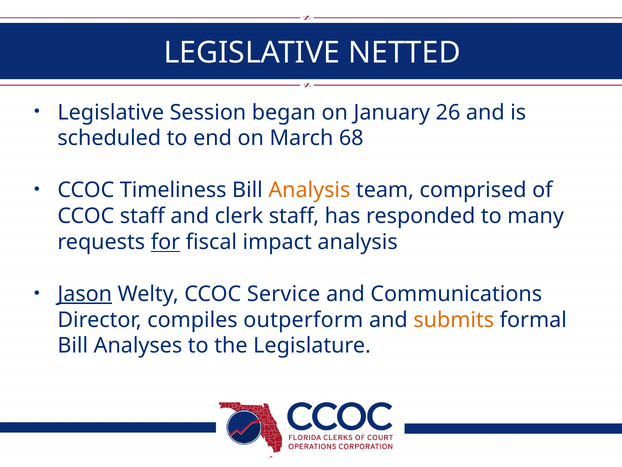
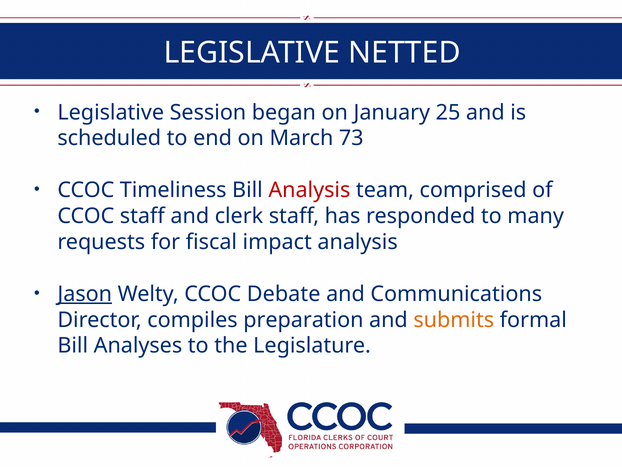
26: 26 -> 25
68: 68 -> 73
Analysis at (309, 190) colour: orange -> red
for underline: present -> none
Service: Service -> Debate
outperform: outperform -> preparation
